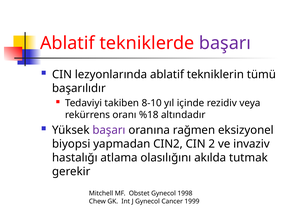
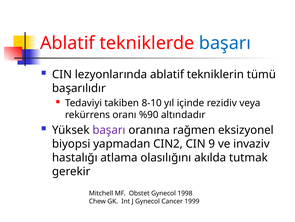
başarı at (225, 43) colour: purple -> blue
%18: %18 -> %90
2: 2 -> 9
